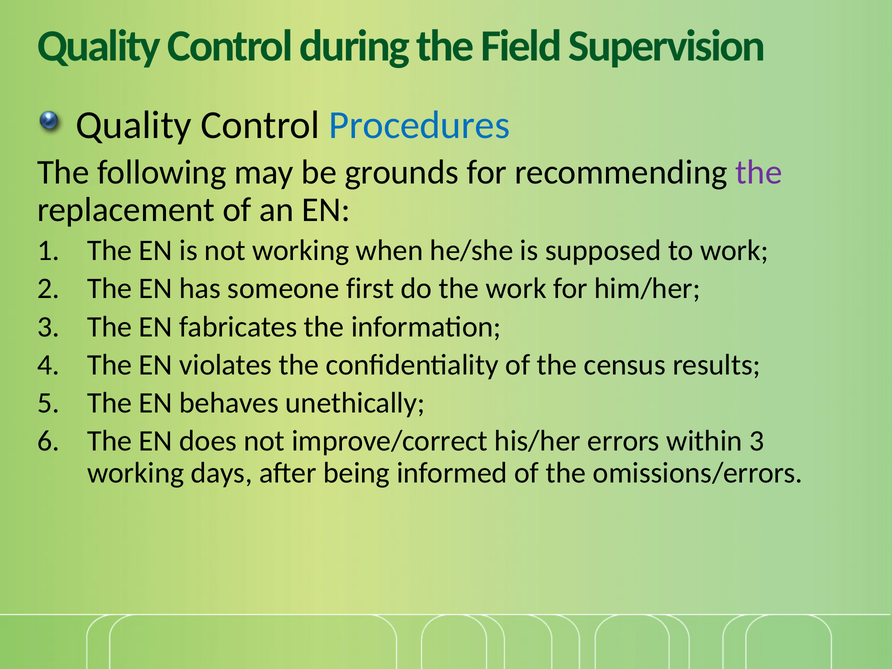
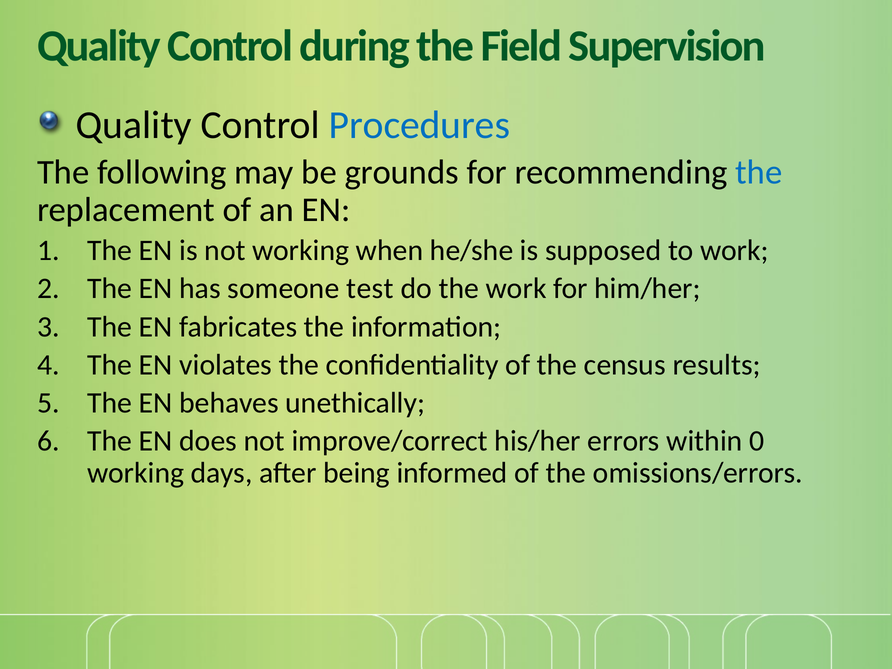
the at (759, 172) colour: purple -> blue
first: first -> test
within 3: 3 -> 0
